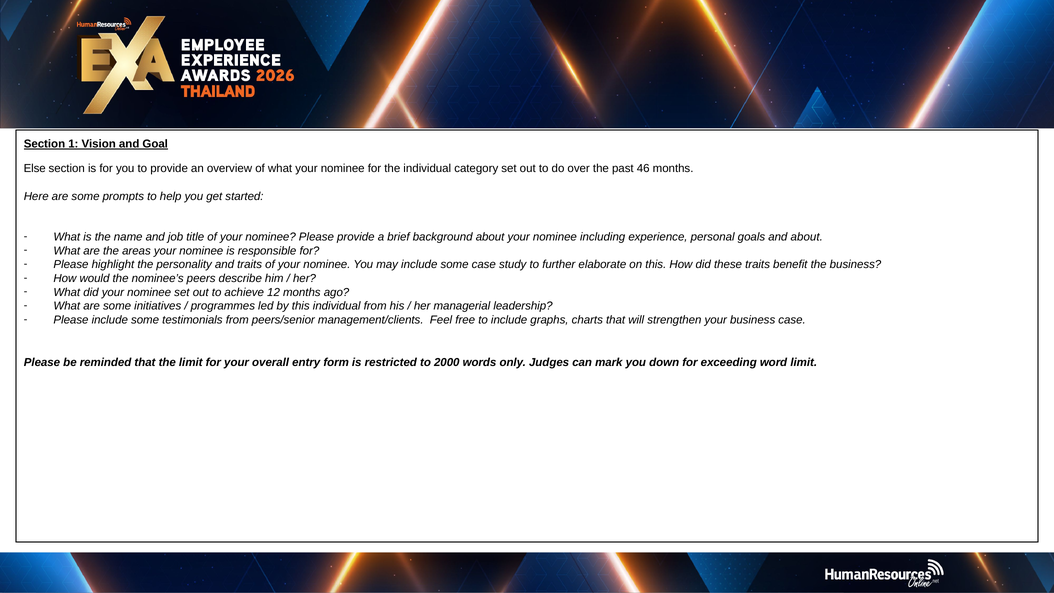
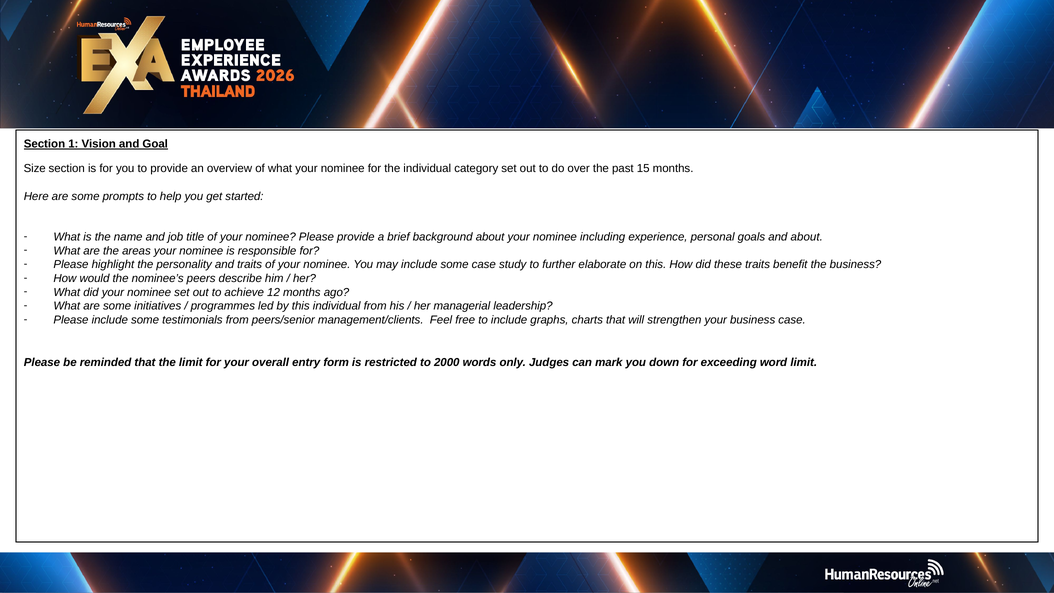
Else: Else -> Size
46: 46 -> 15
